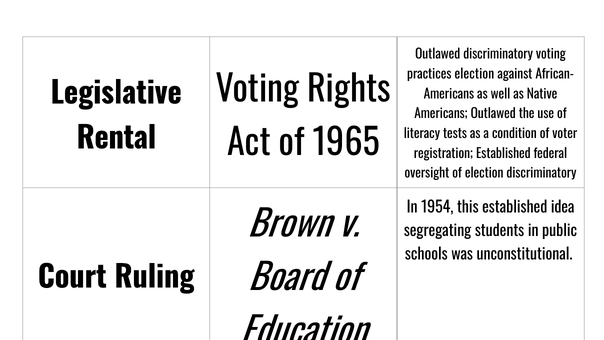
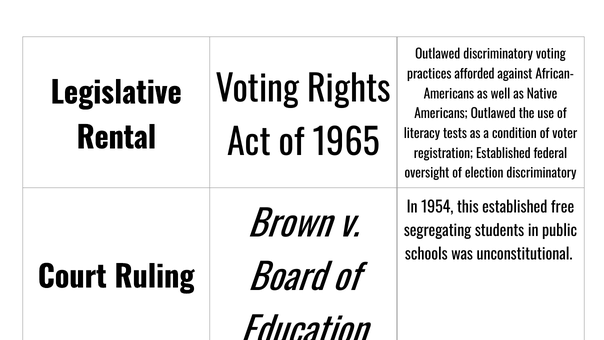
practices election: election -> afforded
idea: idea -> free
